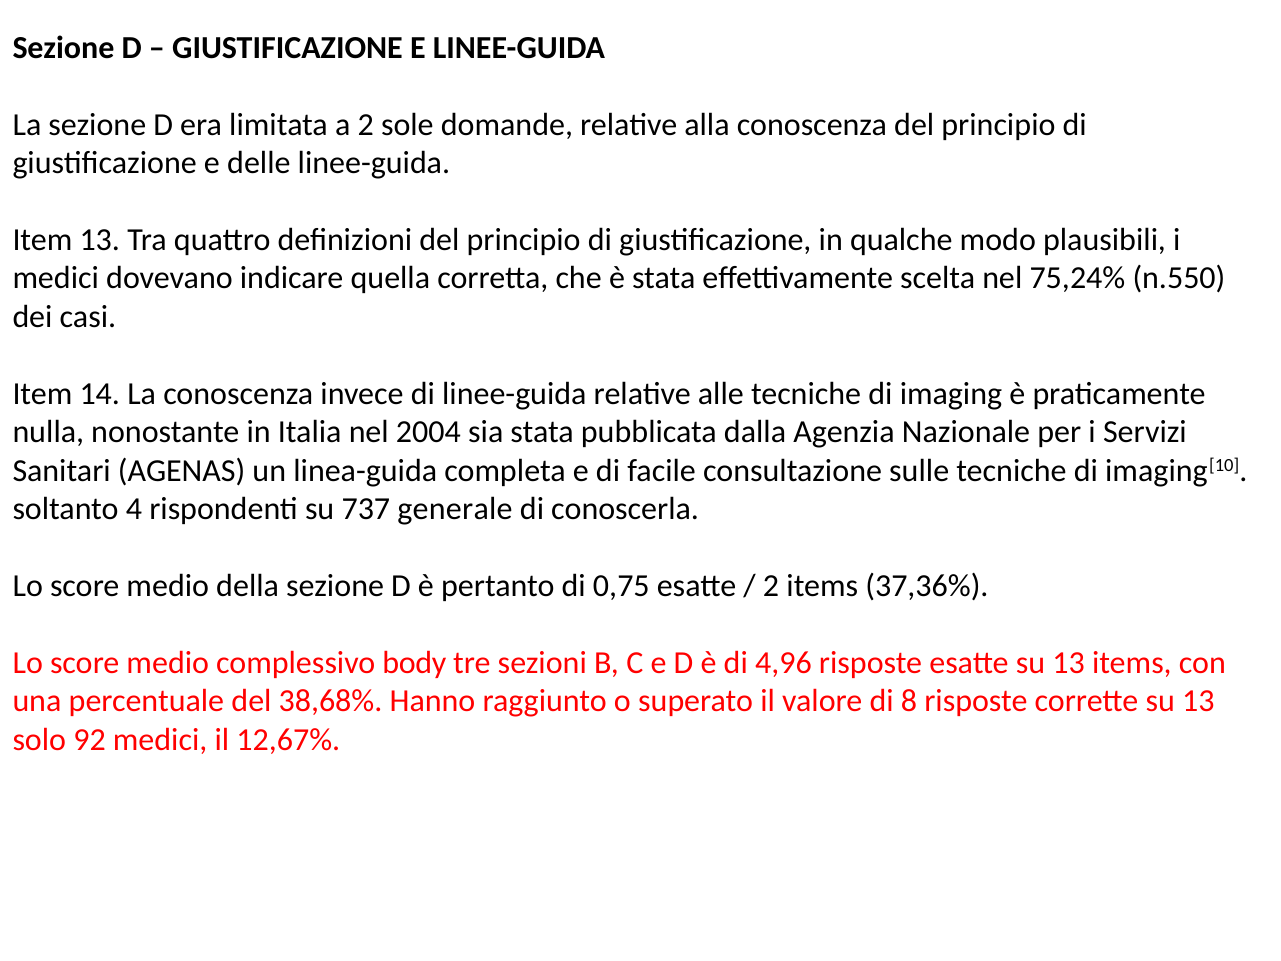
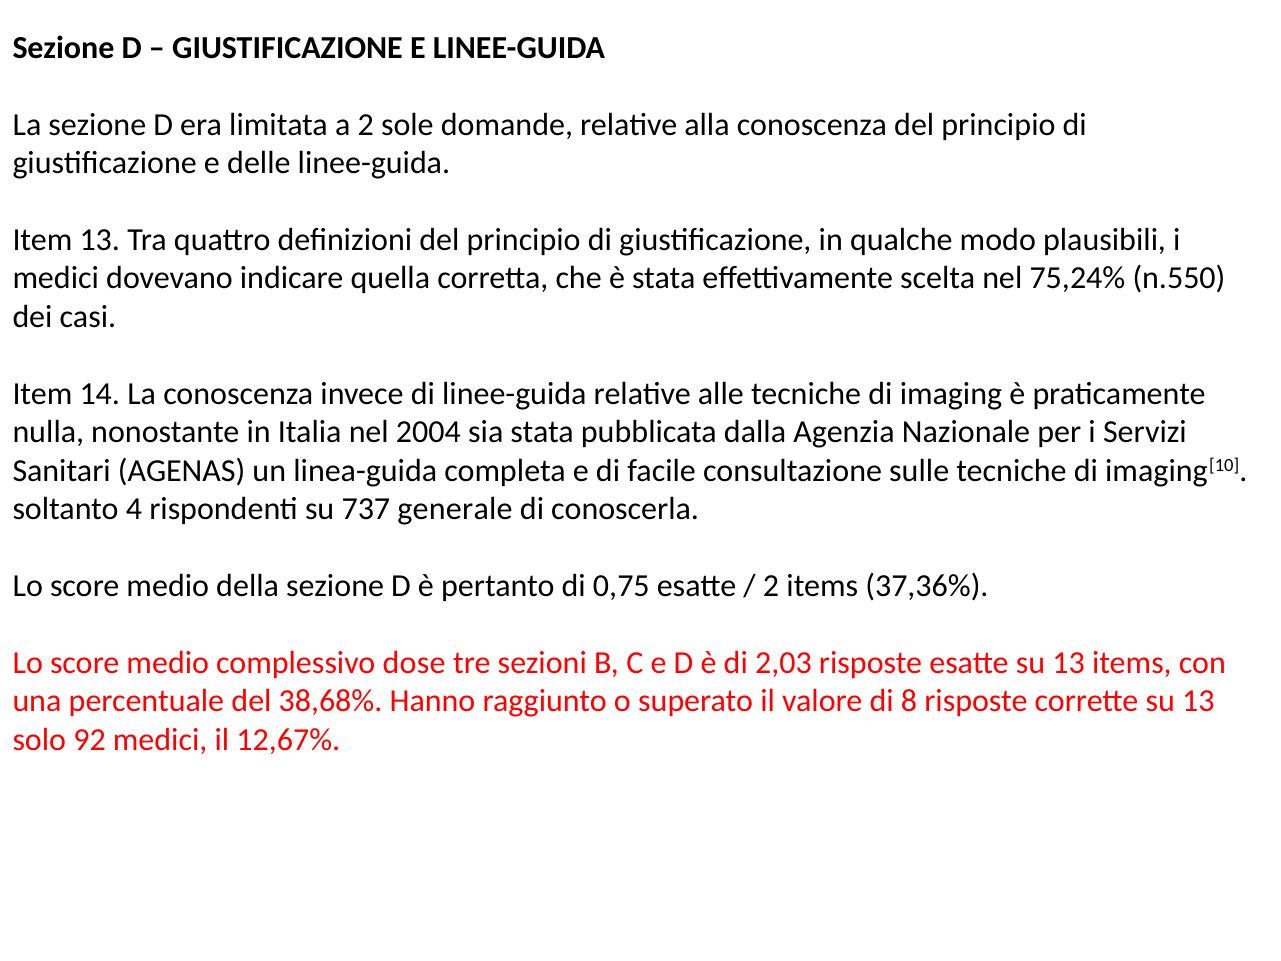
body: body -> dose
4,96: 4,96 -> 2,03
